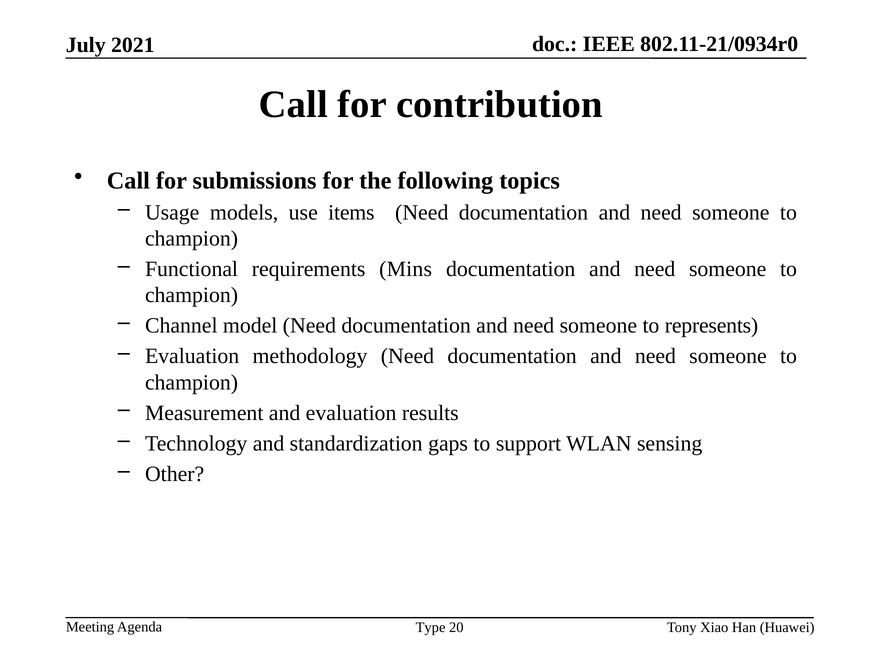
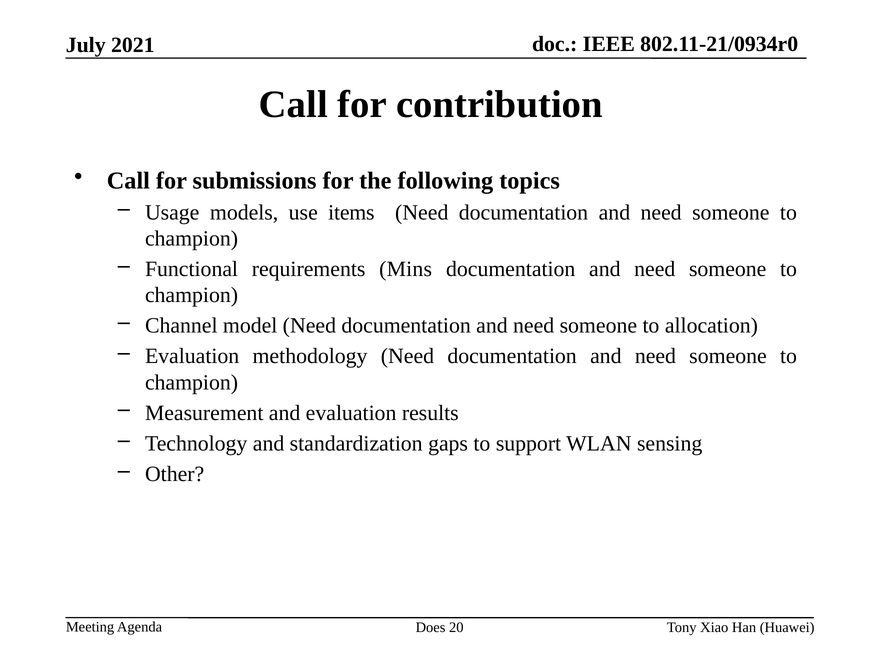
represents: represents -> allocation
Type: Type -> Does
